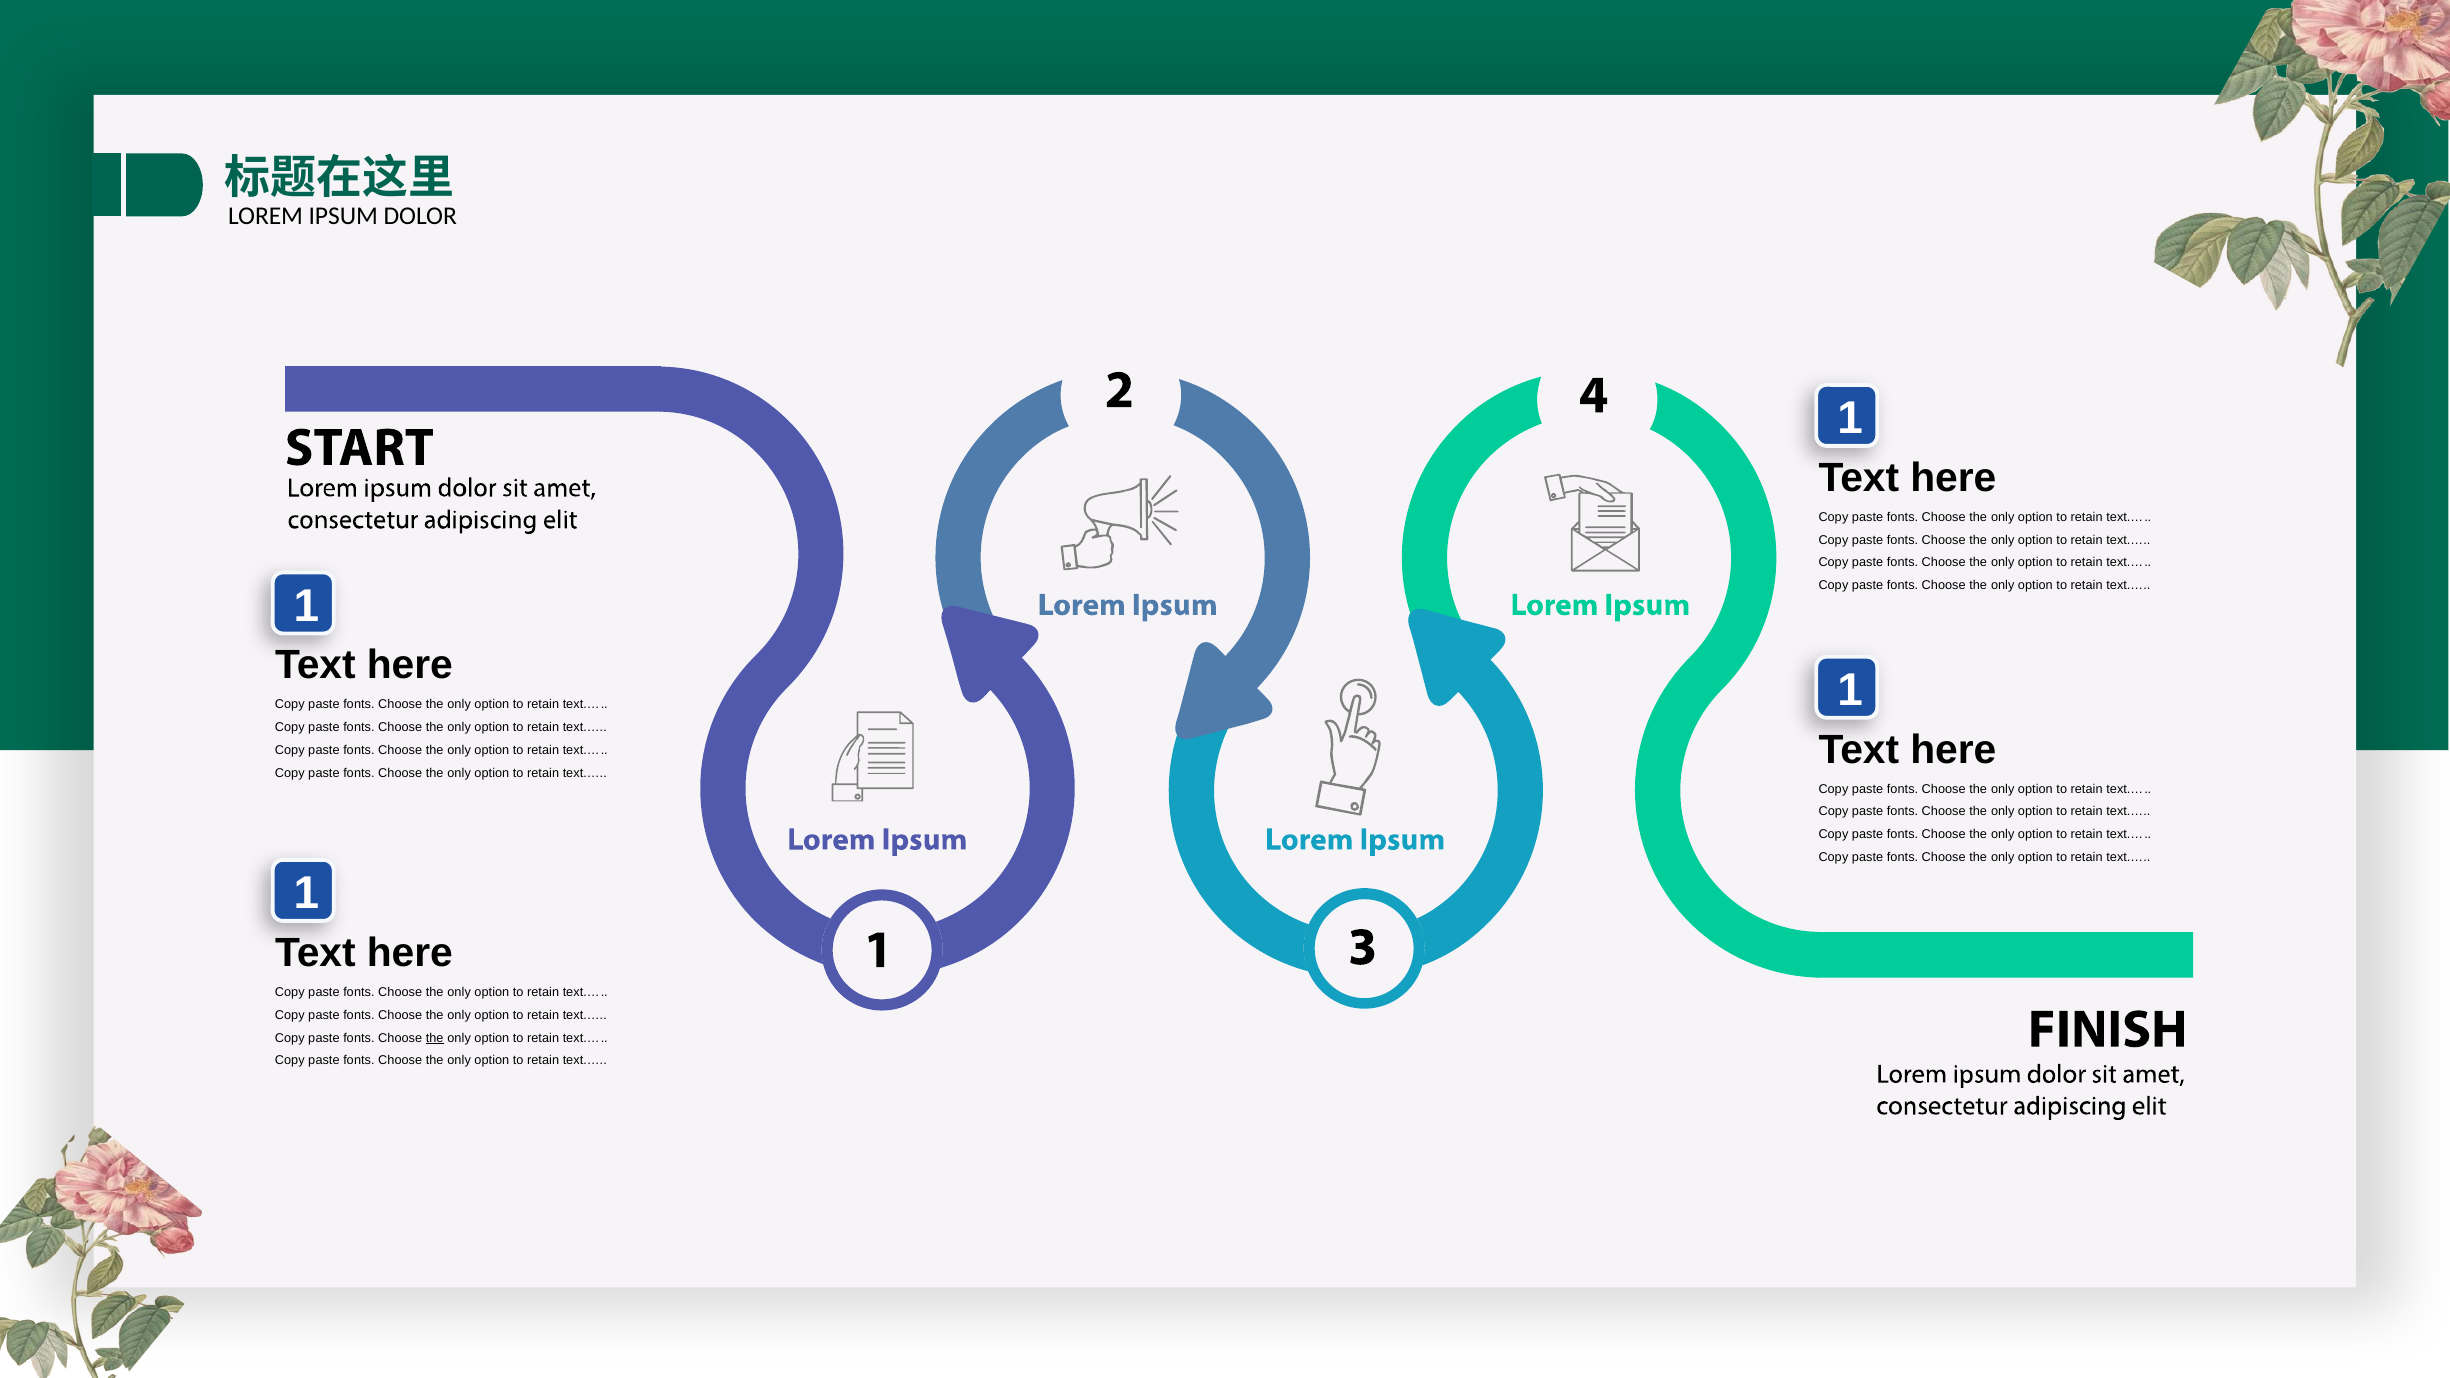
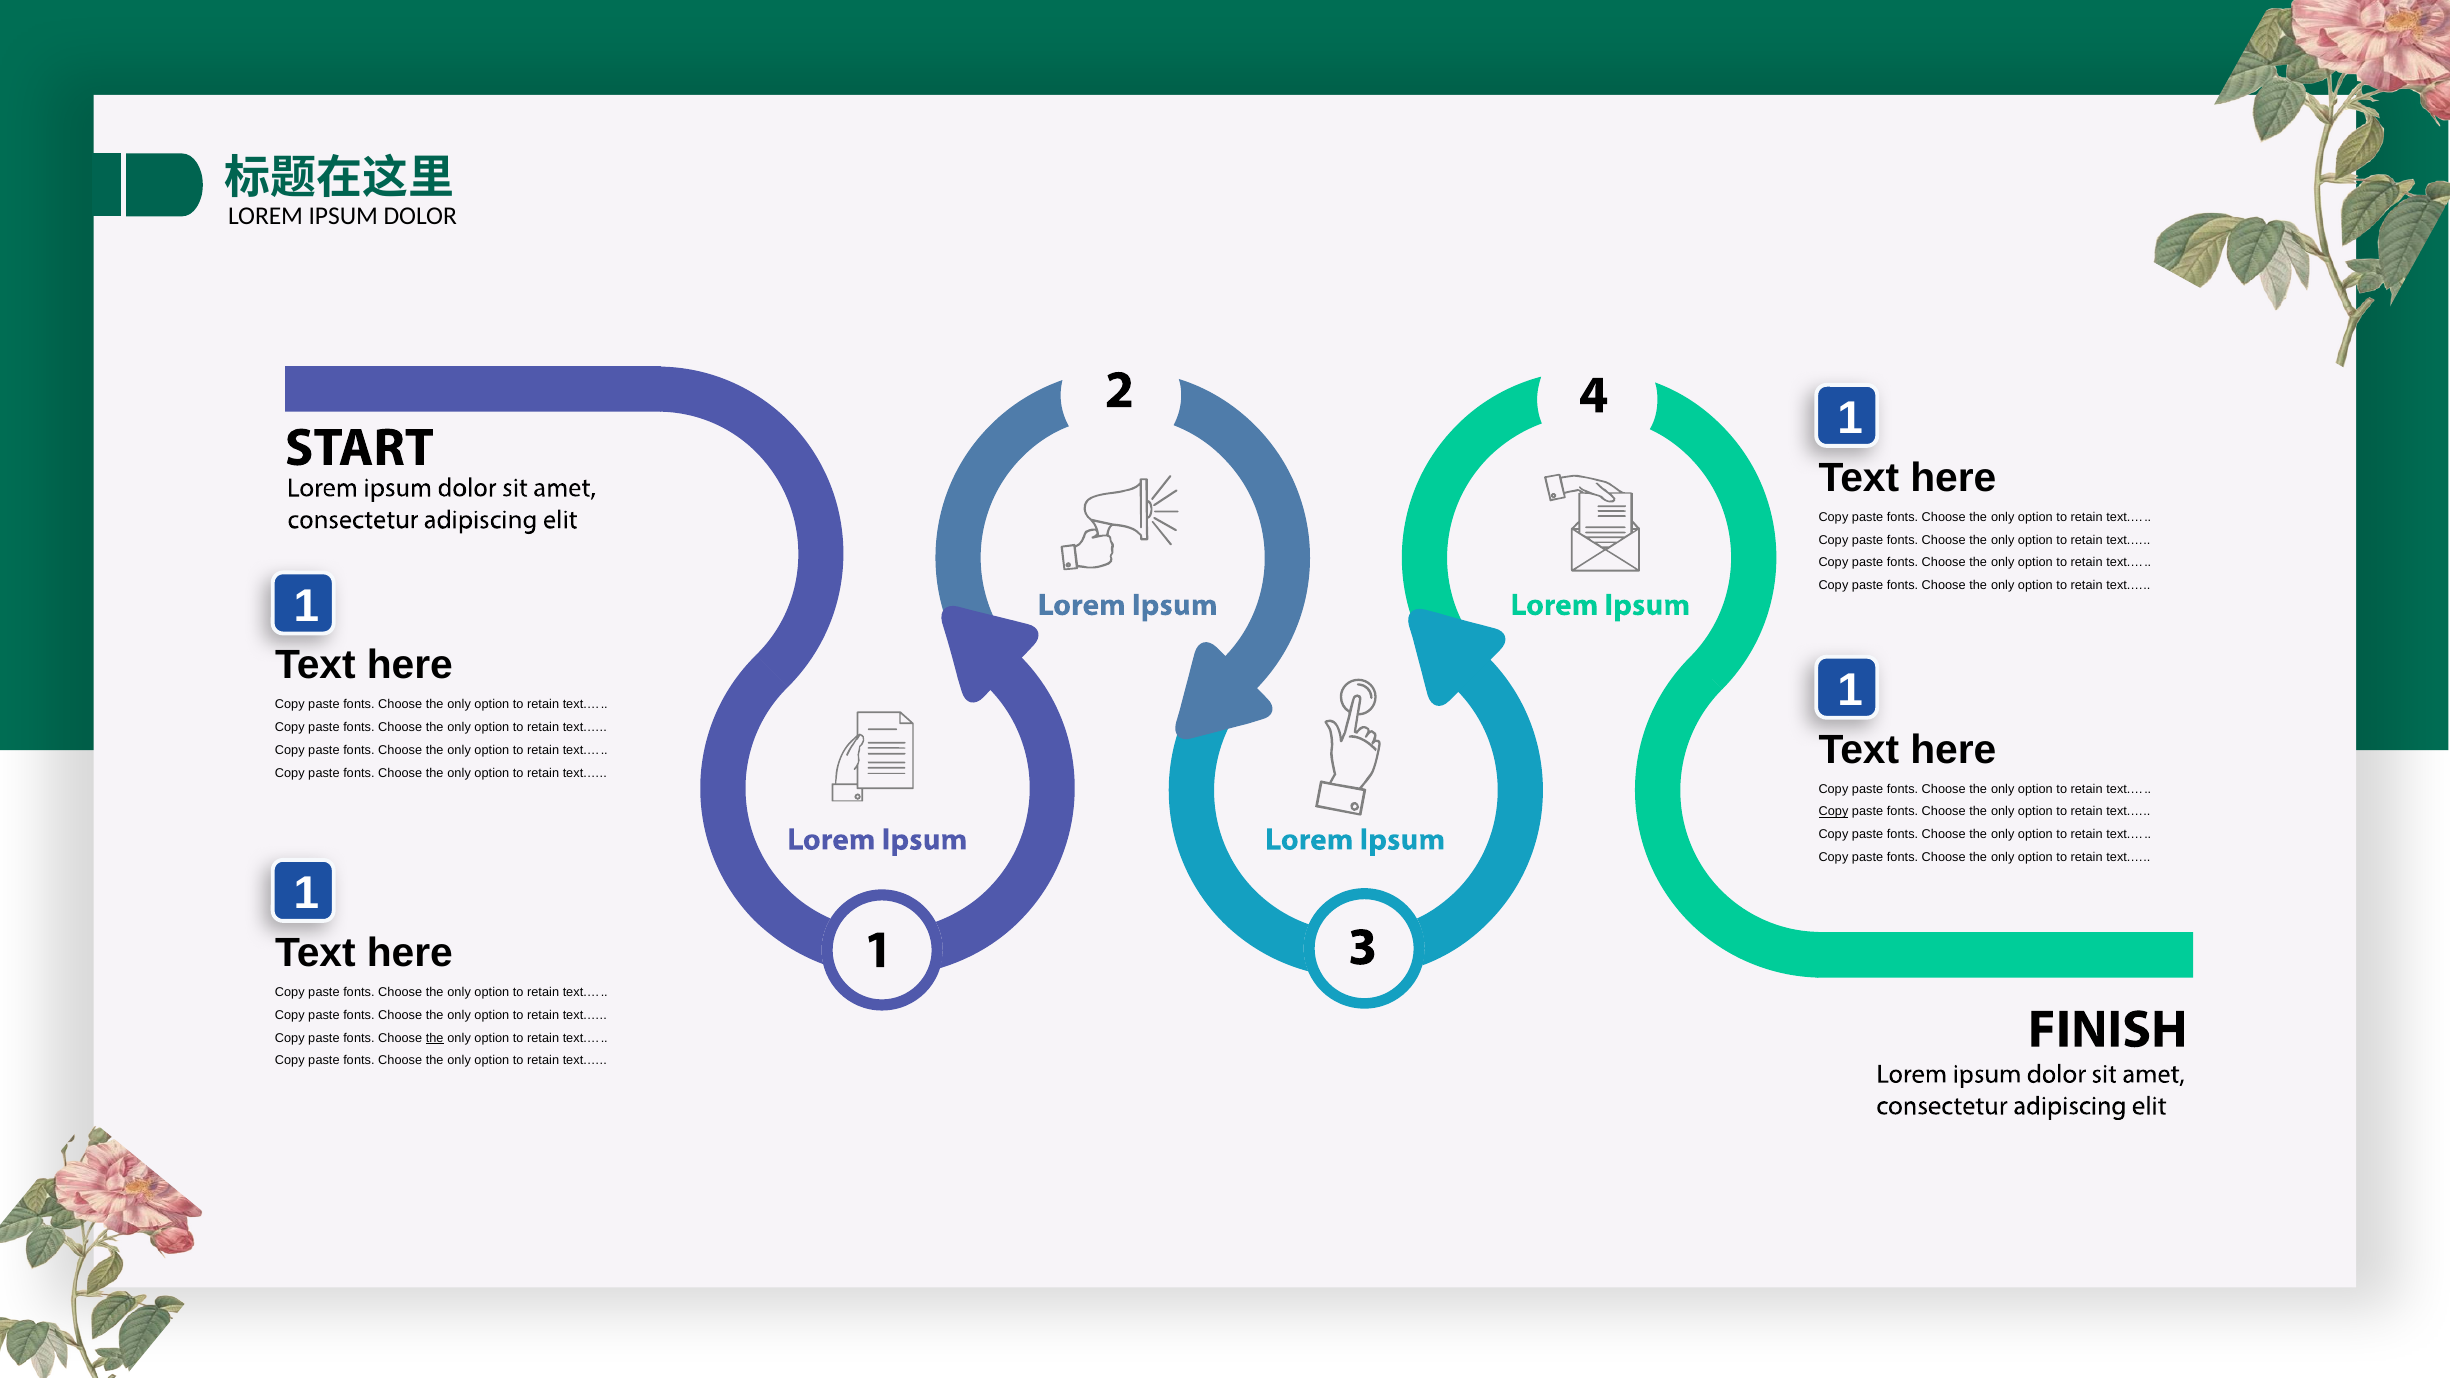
Copy at (1833, 812) underline: none -> present
